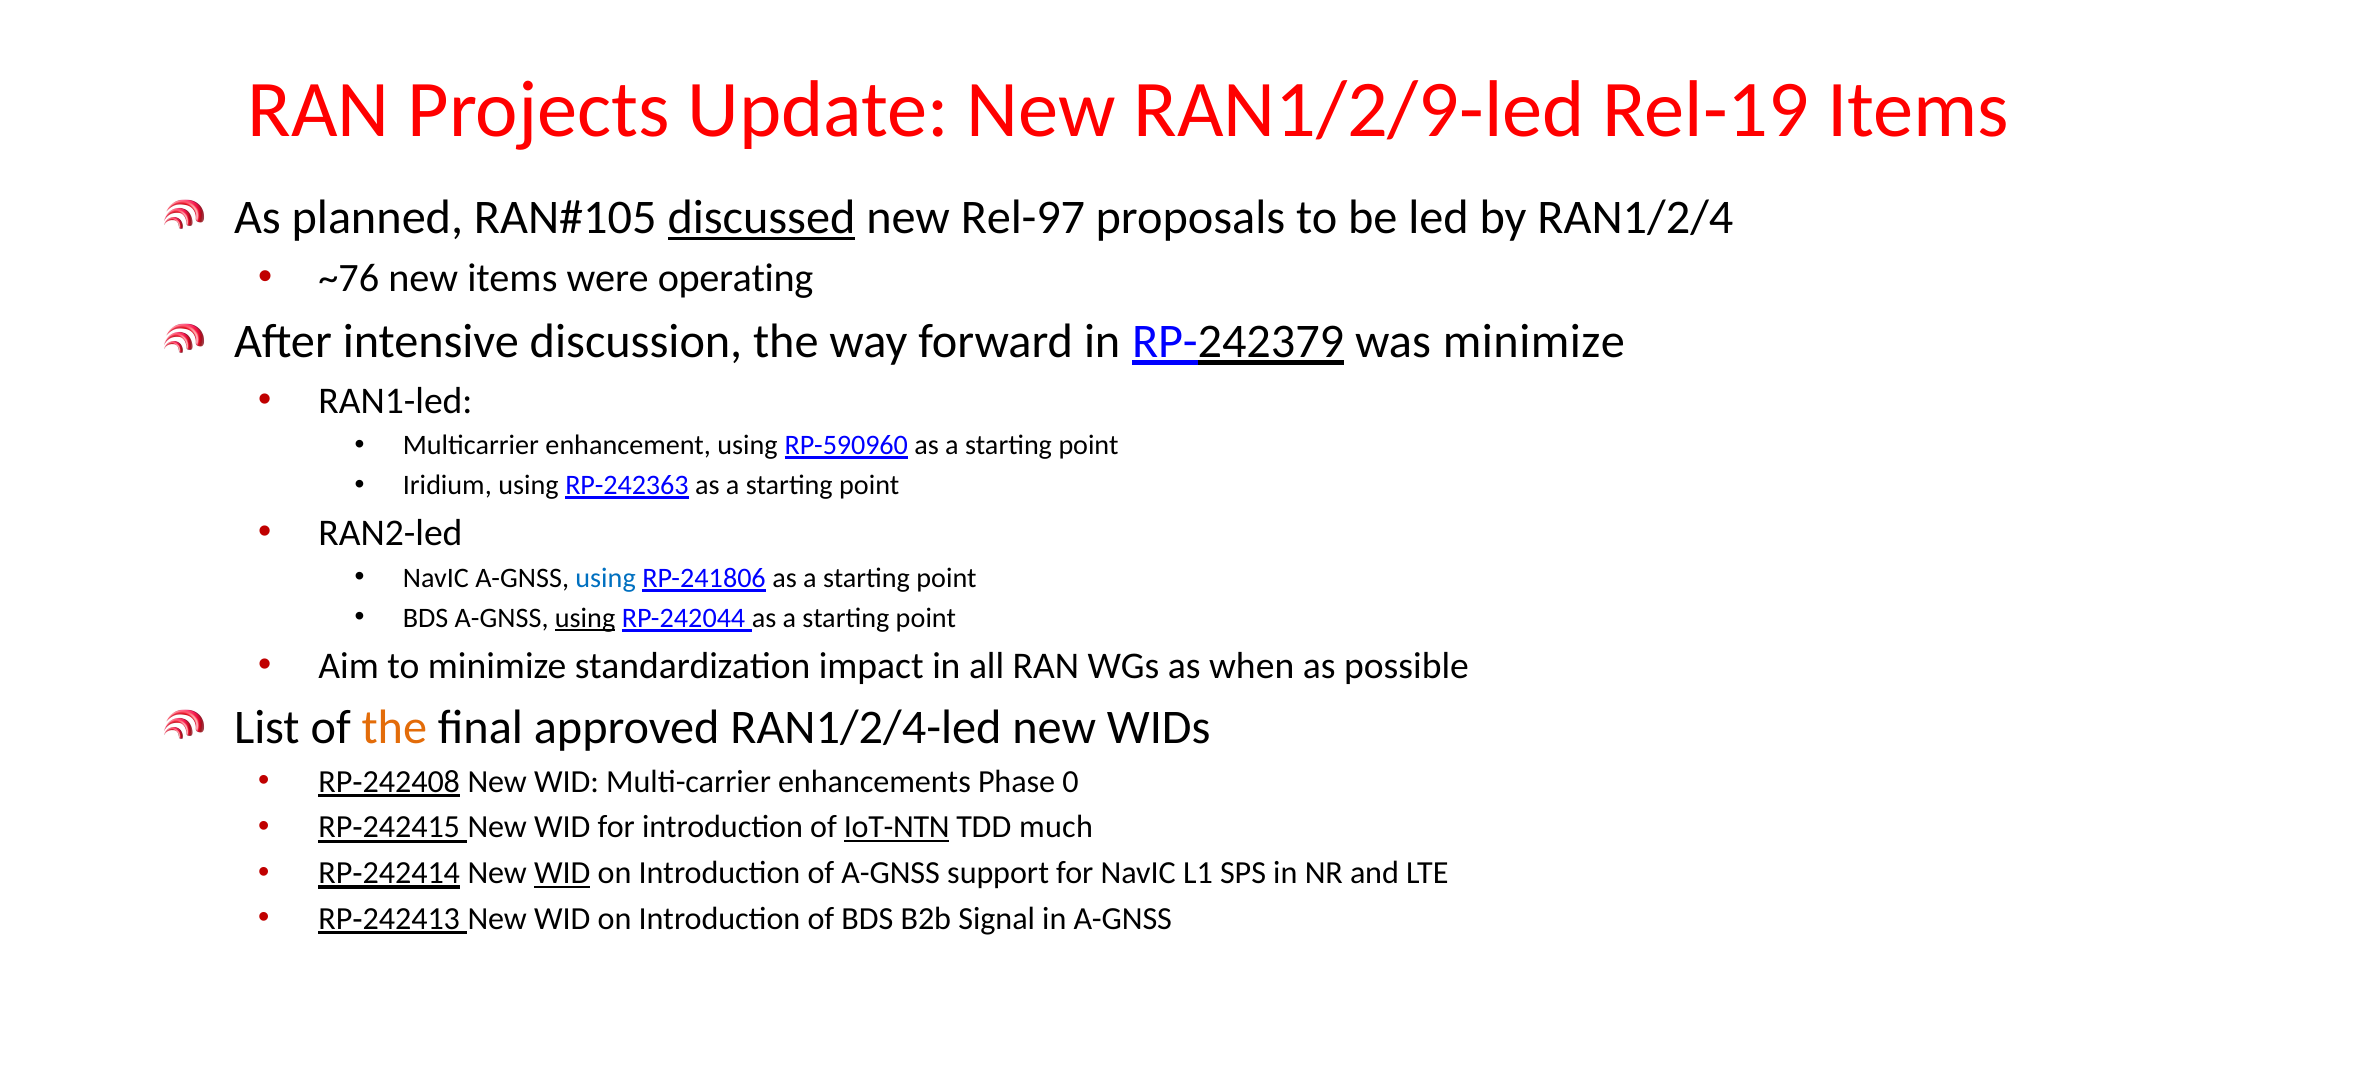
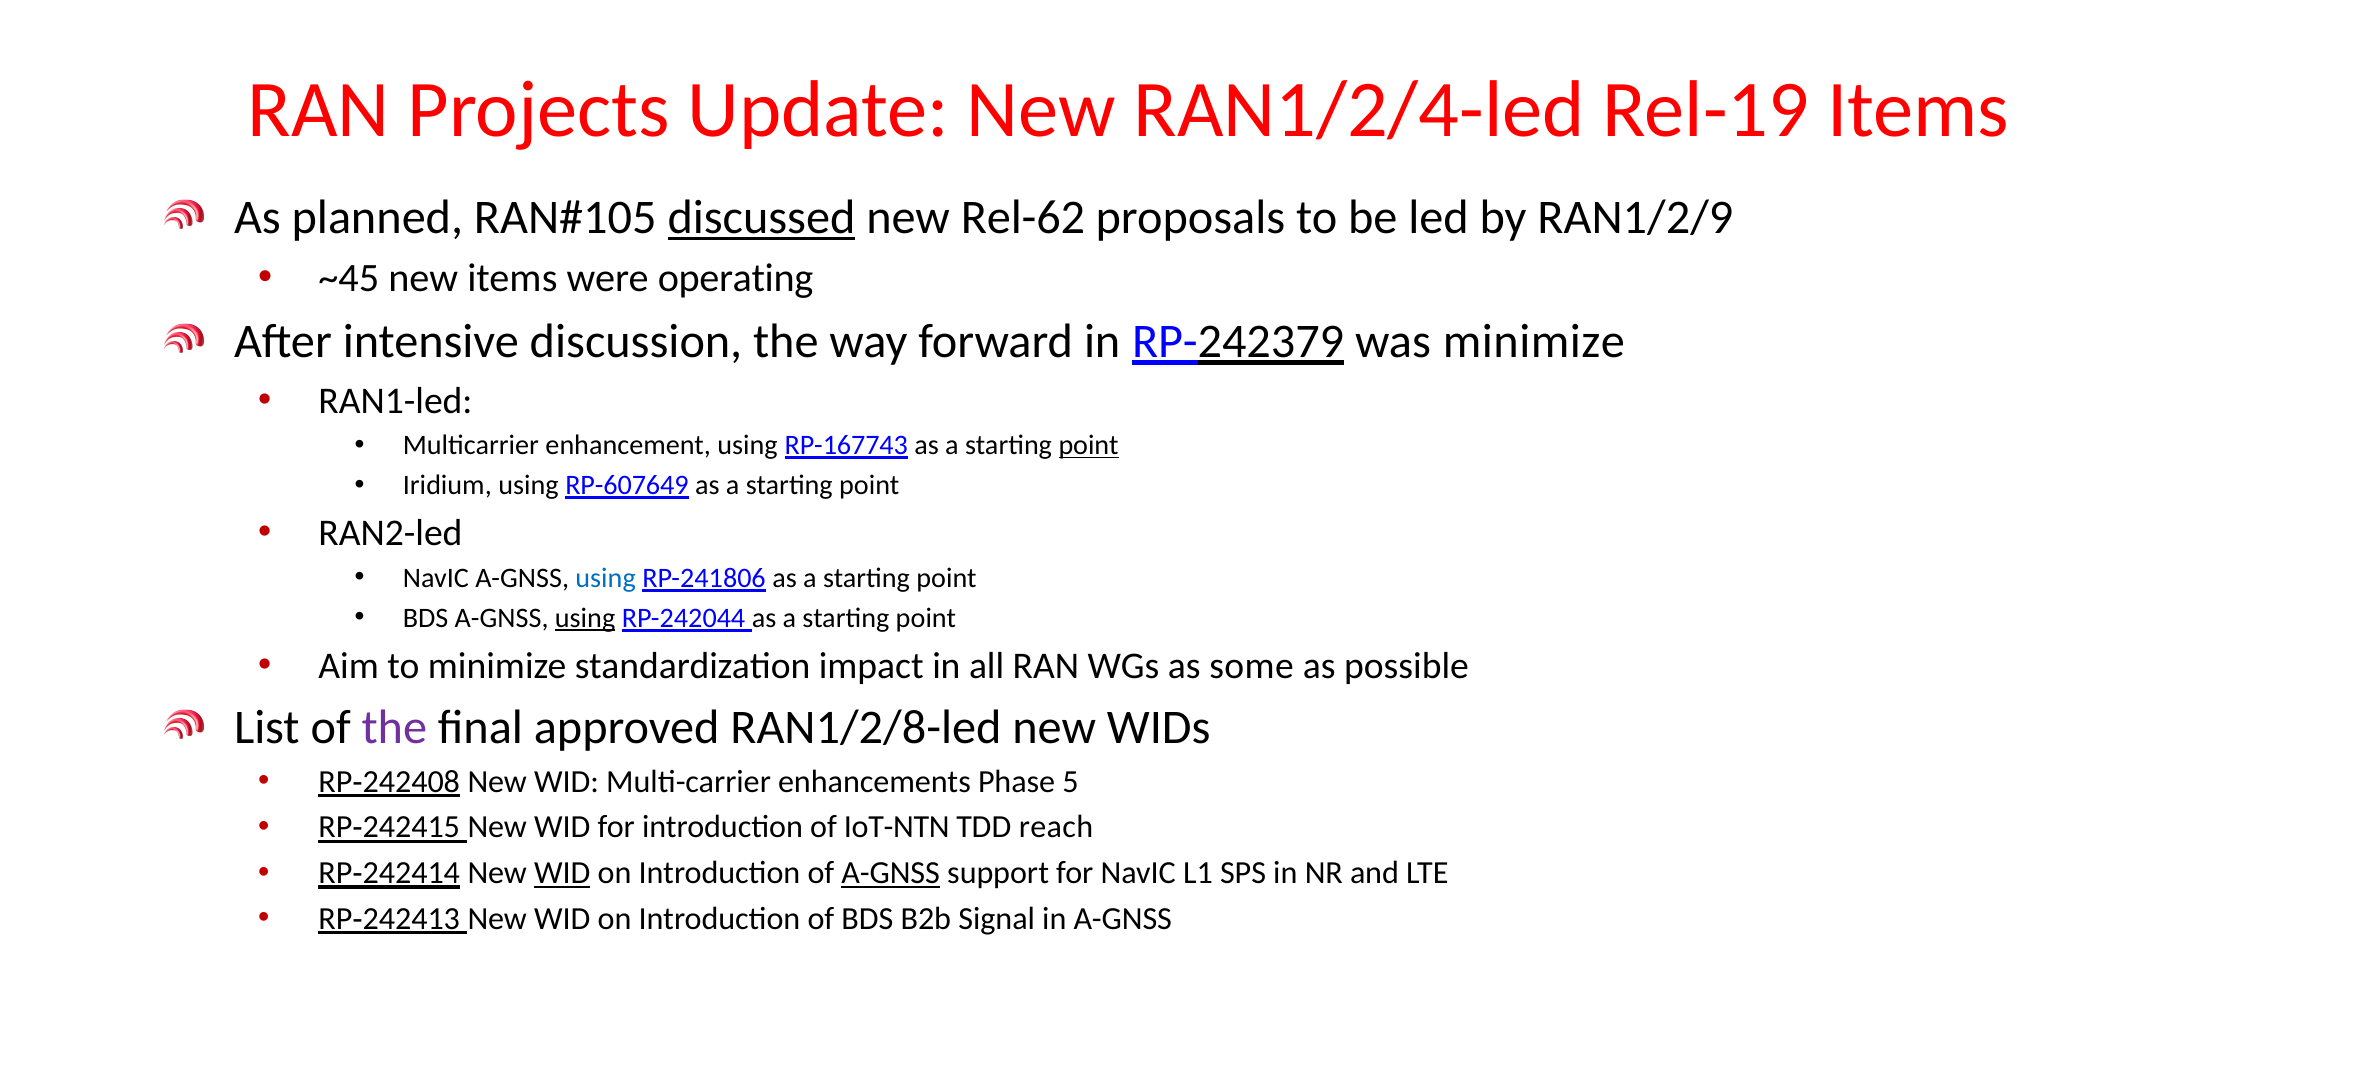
RAN1/2/9-led: RAN1/2/9-led -> RAN1/2/4-led
Rel-97: Rel-97 -> Rel-62
RAN1/2/4: RAN1/2/4 -> RAN1/2/9
~76: ~76 -> ~45
RP-590960: RP-590960 -> RP-167743
point at (1089, 445) underline: none -> present
RP-242363: RP-242363 -> RP-607649
when: when -> some
the at (394, 728) colour: orange -> purple
RAN1/2/4-led: RAN1/2/4-led -> RAN1/2/8-led
0: 0 -> 5
IoT-NTN underline: present -> none
much: much -> reach
A-GNSS at (891, 873) underline: none -> present
